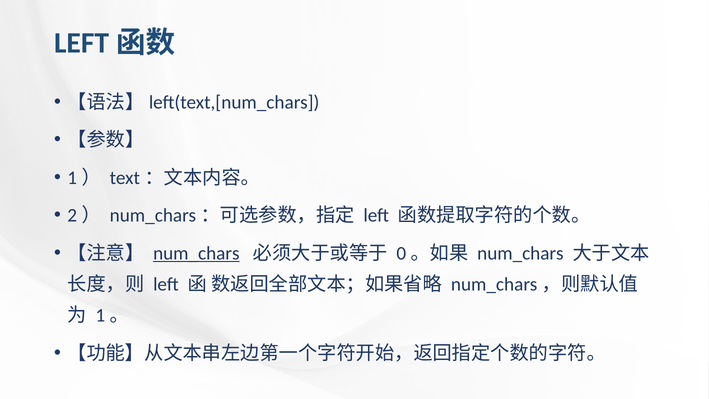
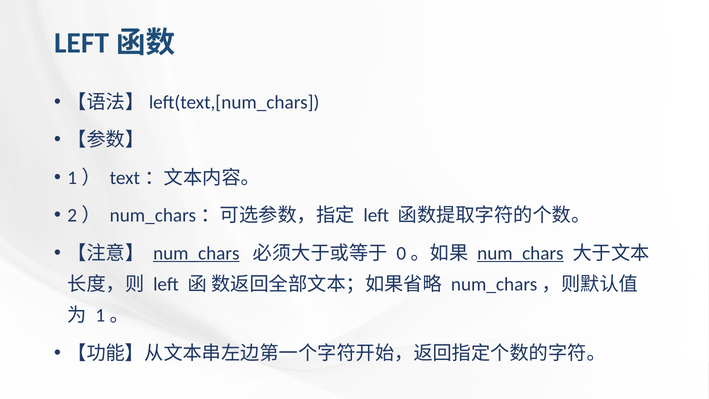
num_chars at (520, 253) underline: none -> present
